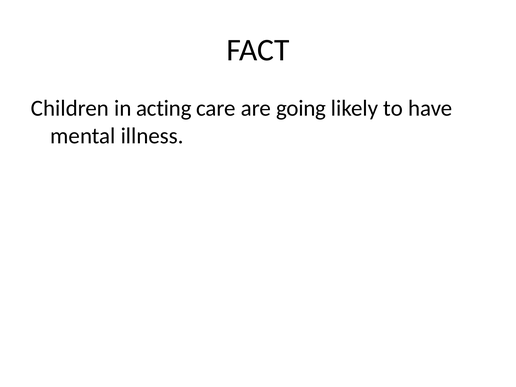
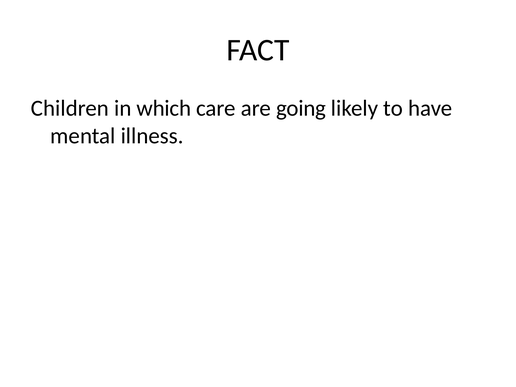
acting: acting -> which
